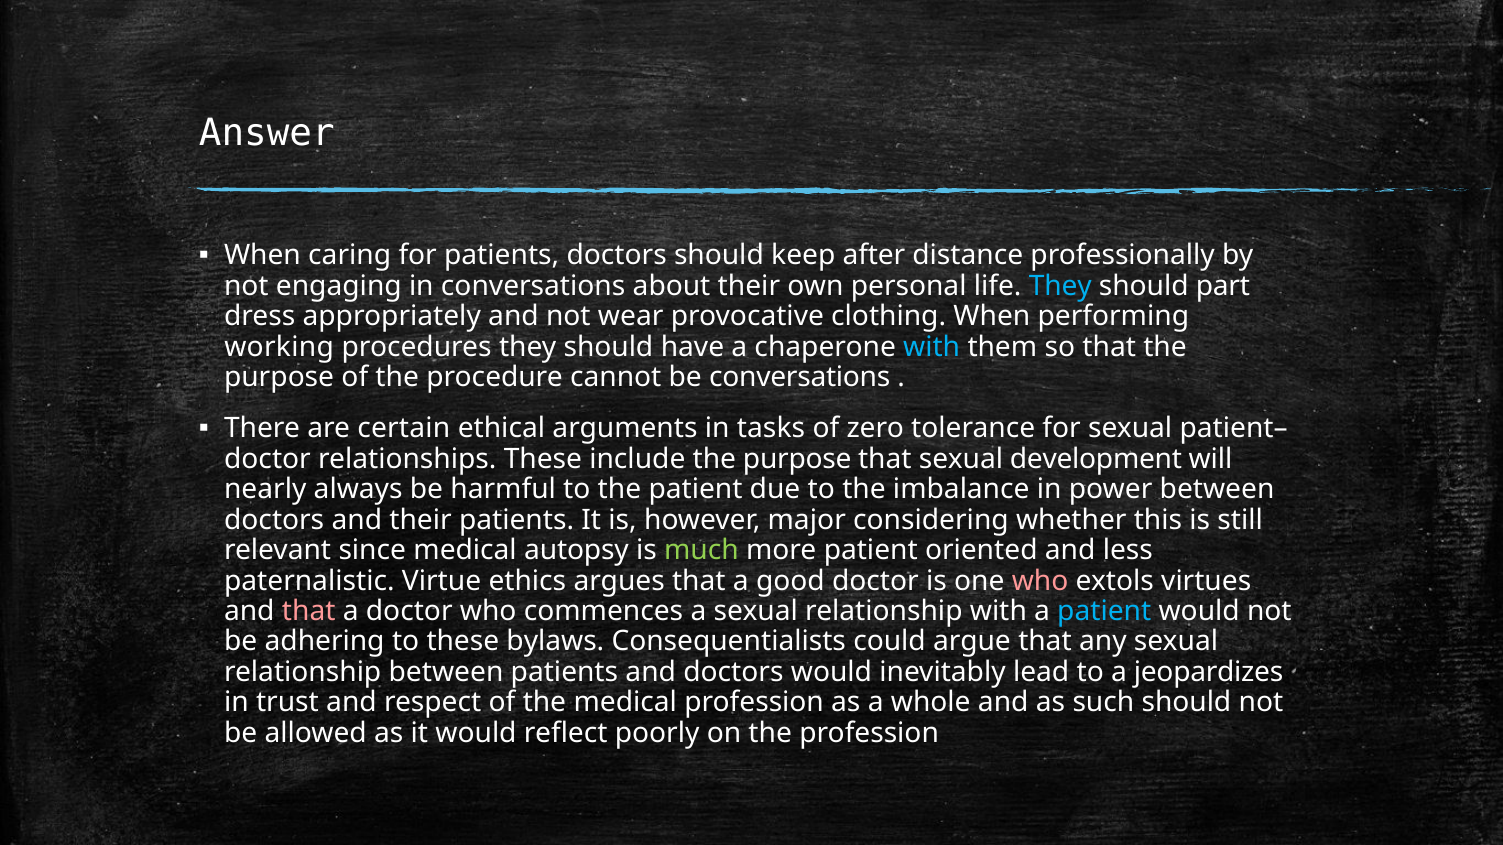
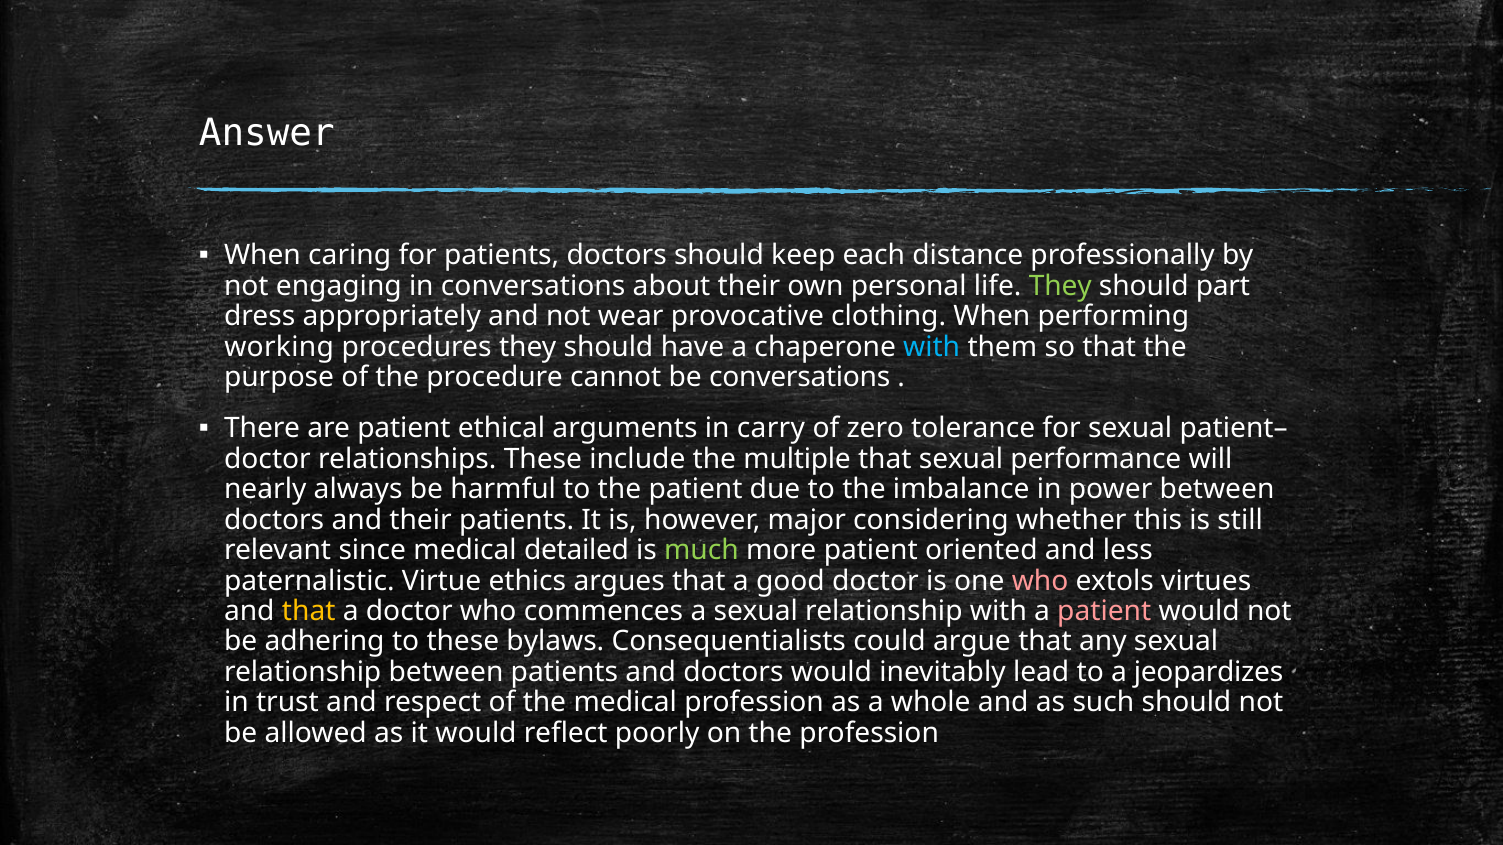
after: after -> each
They at (1060, 286) colour: light blue -> light green
are certain: certain -> patient
tasks: tasks -> carry
include the purpose: purpose -> multiple
development: development -> performance
autopsy: autopsy -> detailed
that at (309, 612) colour: pink -> yellow
patient at (1104, 612) colour: light blue -> pink
